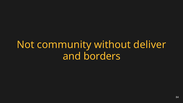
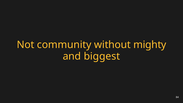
deliver: deliver -> mighty
borders: borders -> biggest
